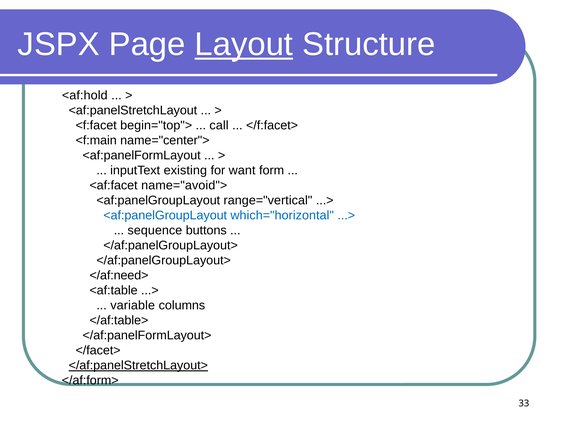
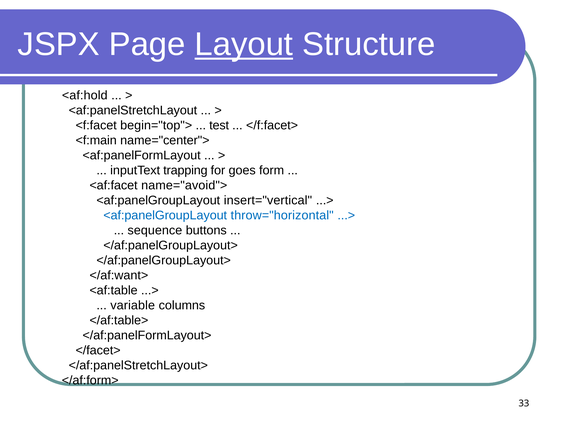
call: call -> test
existing: existing -> trapping
want: want -> goes
range="vertical: range="vertical -> insert="vertical
which="horizontal: which="horizontal -> throw="horizontal
</af:need>: </af:need> -> </af:want>
</af:panelStretchLayout> underline: present -> none
